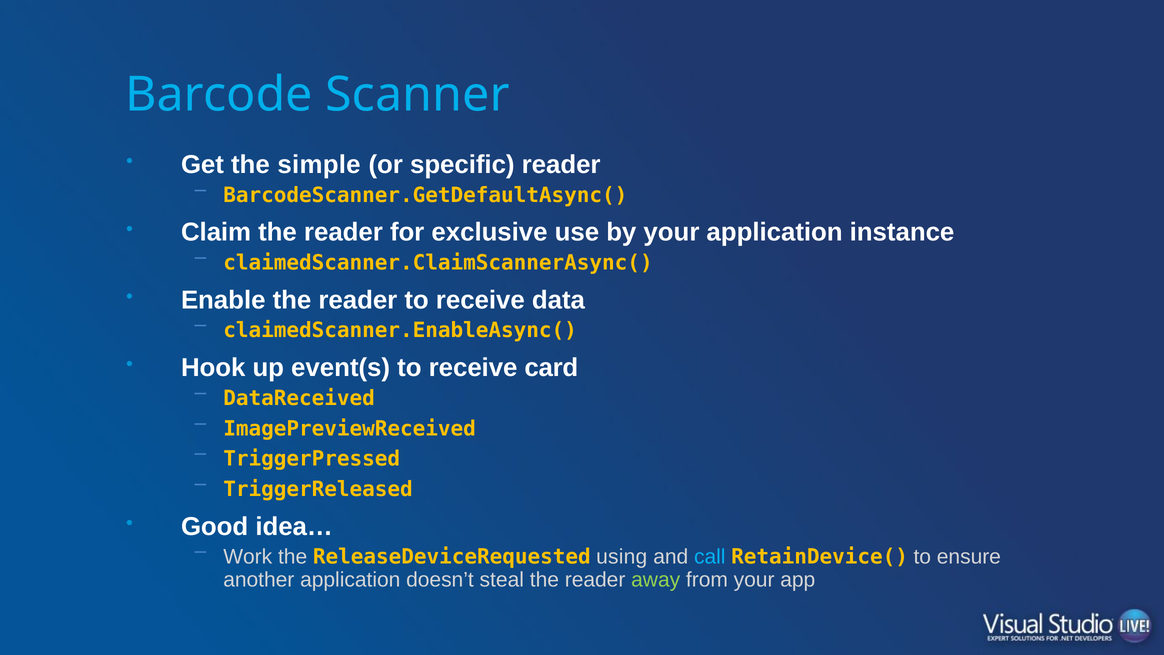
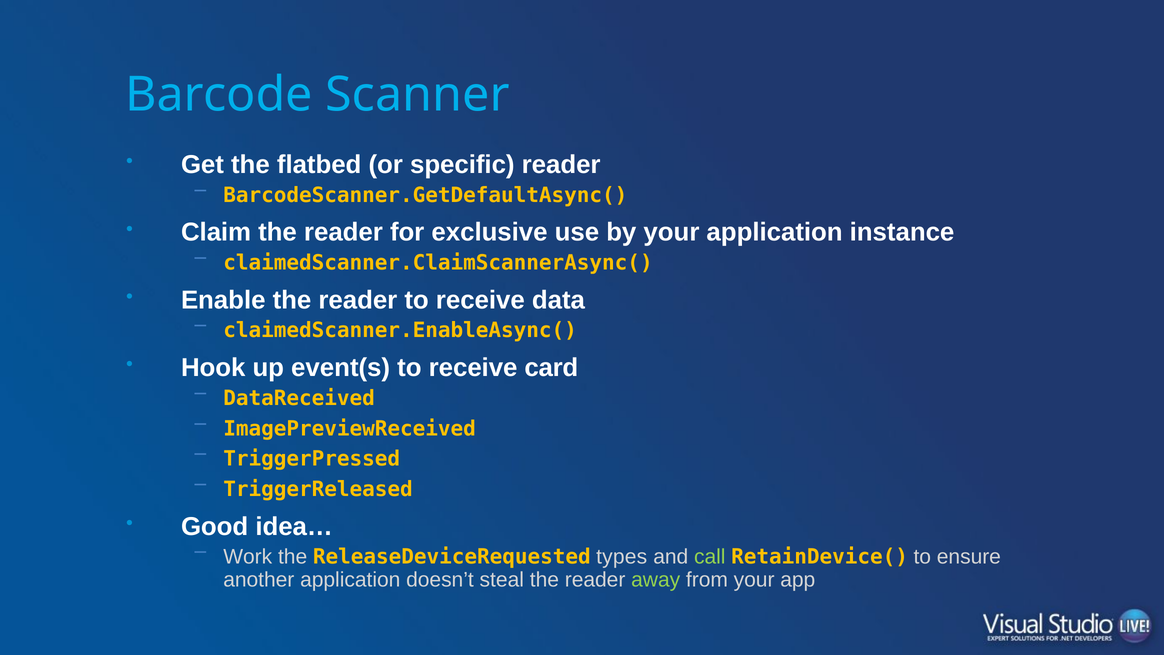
simple: simple -> flatbed
using: using -> types
call colour: light blue -> light green
